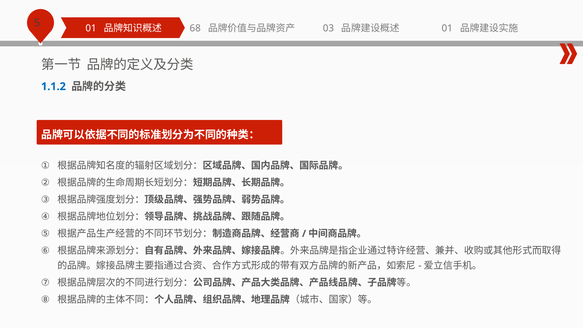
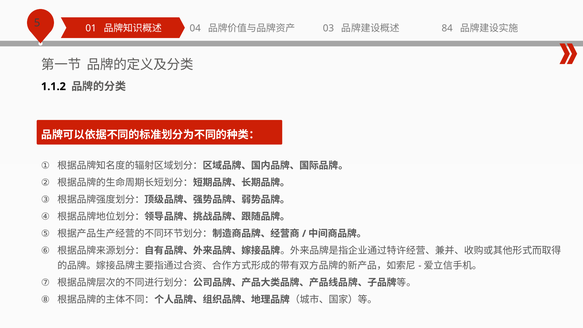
01 at (447, 28): 01 -> 84
68: 68 -> 04
1.1.2 colour: blue -> black
